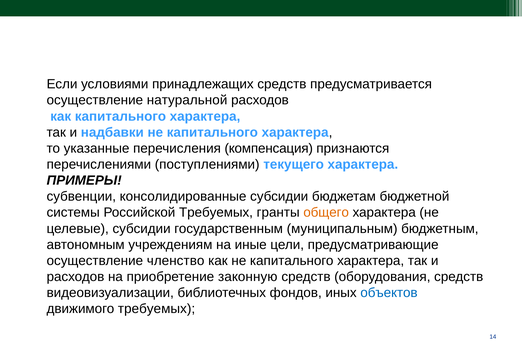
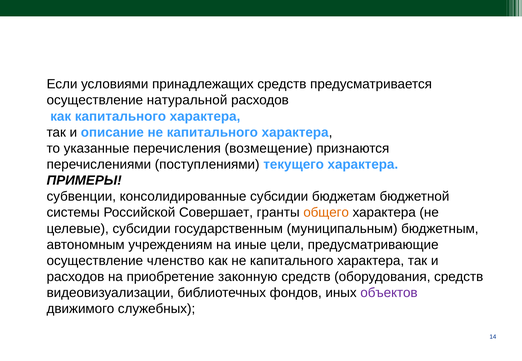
надбавки: надбавки -> описание
компенсация: компенсация -> возмещение
Российской Требуемых: Требуемых -> Совершает
объектов colour: blue -> purple
движимого требуемых: требуемых -> служебных
